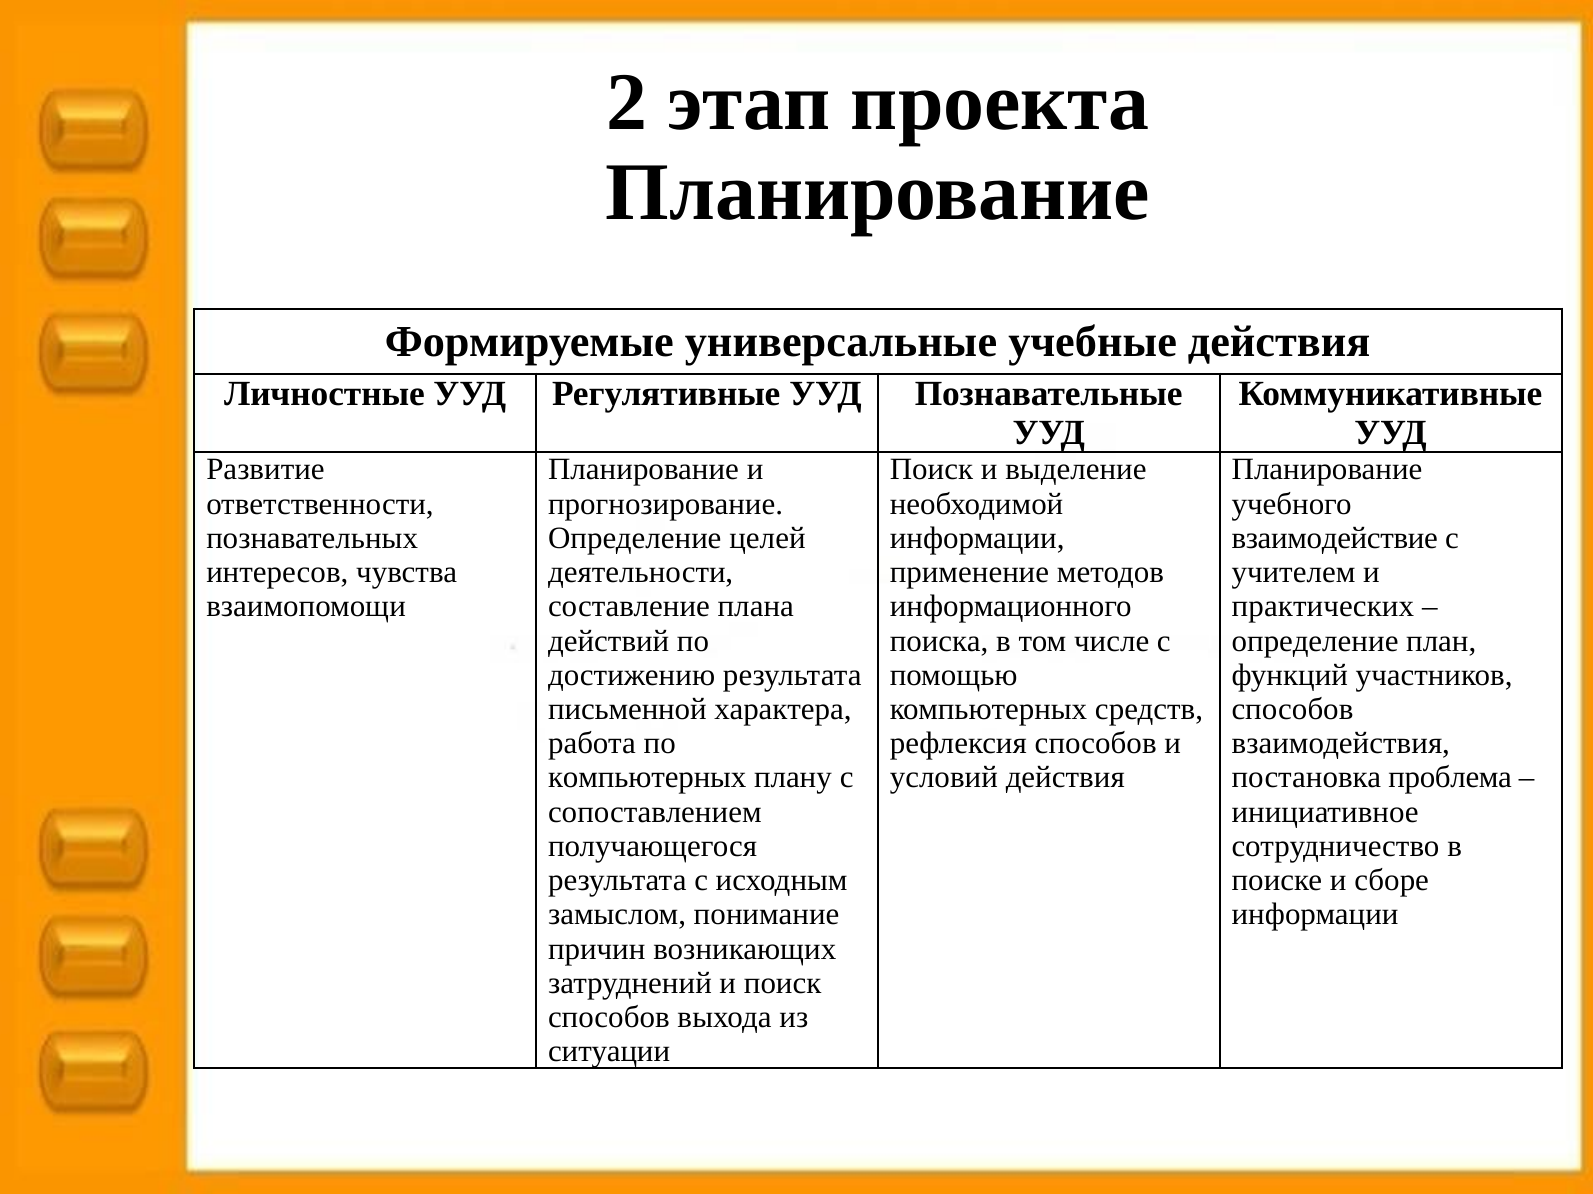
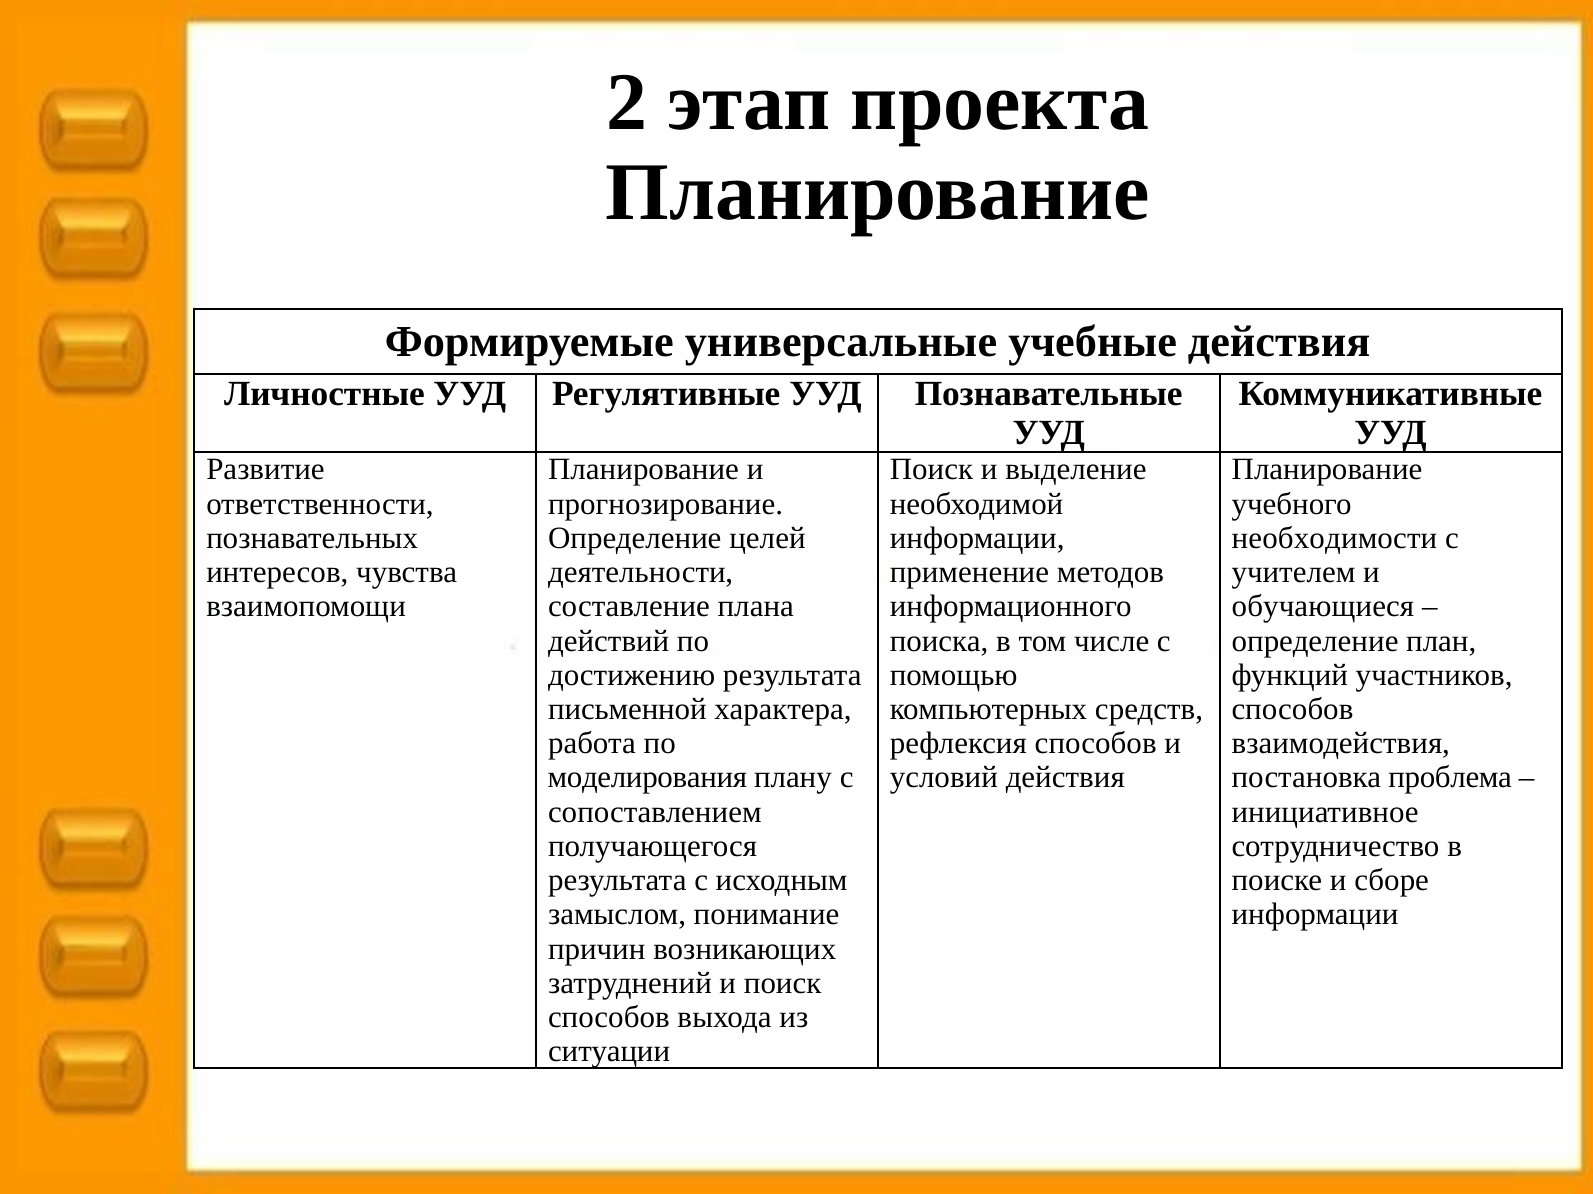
взаимодействие: взаимодействие -> необходимости
практических: практических -> обучающиеся
компьютерных at (647, 778): компьютерных -> моделирования
